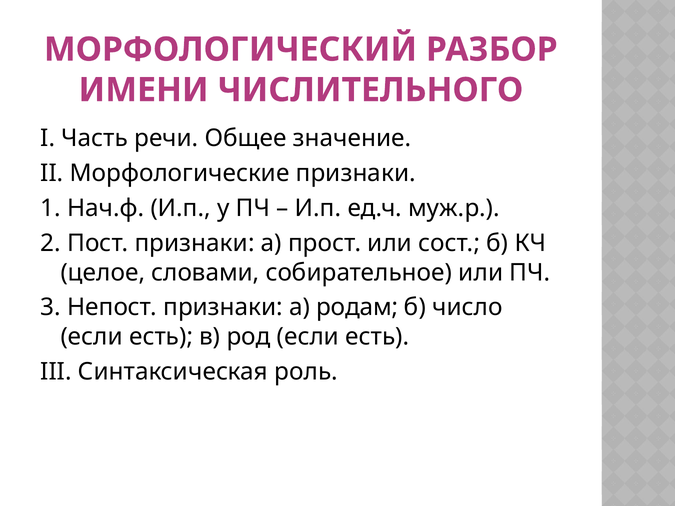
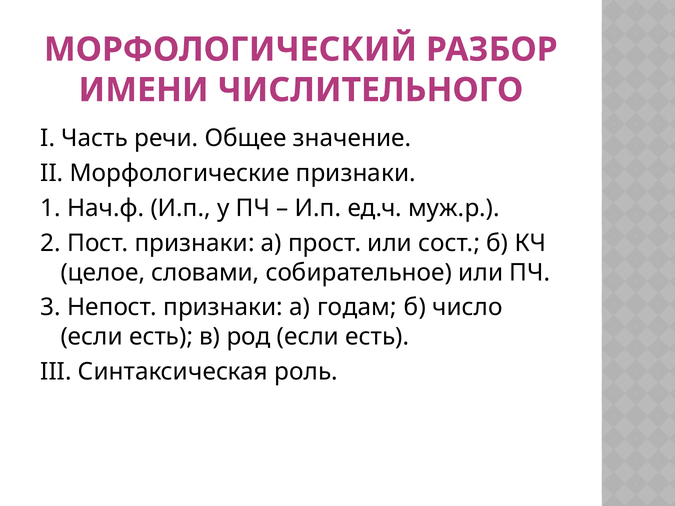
родам: родам -> годам
